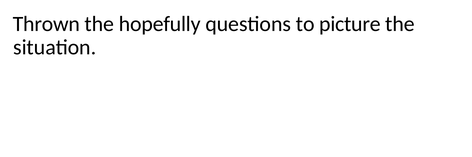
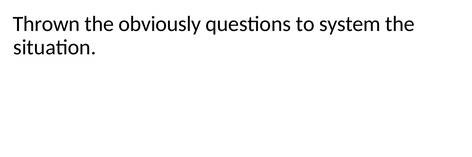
hopefully: hopefully -> obviously
picture: picture -> system
